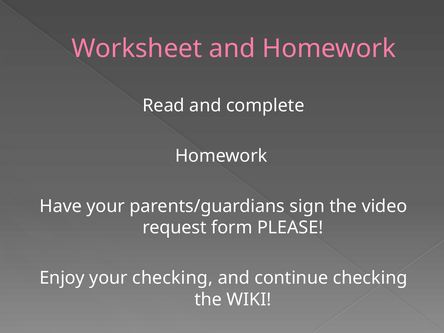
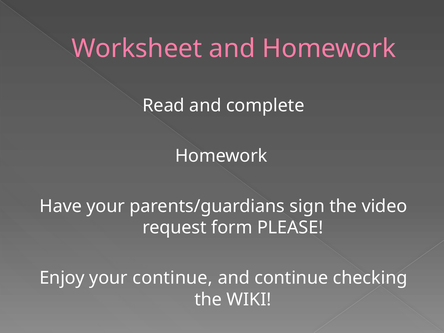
your checking: checking -> continue
